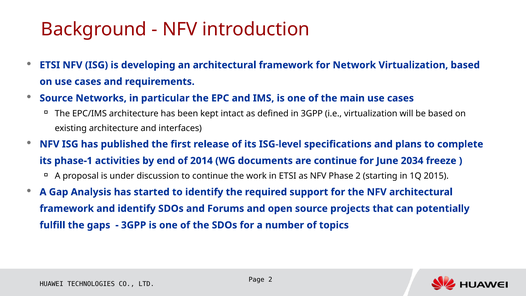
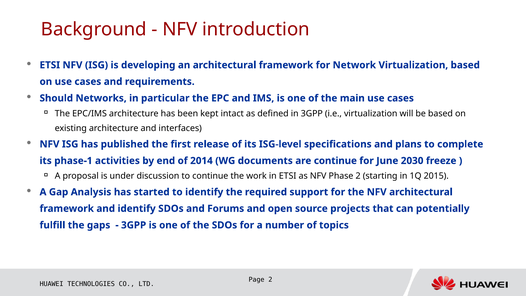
Source at (56, 98): Source -> Should
2034: 2034 -> 2030
